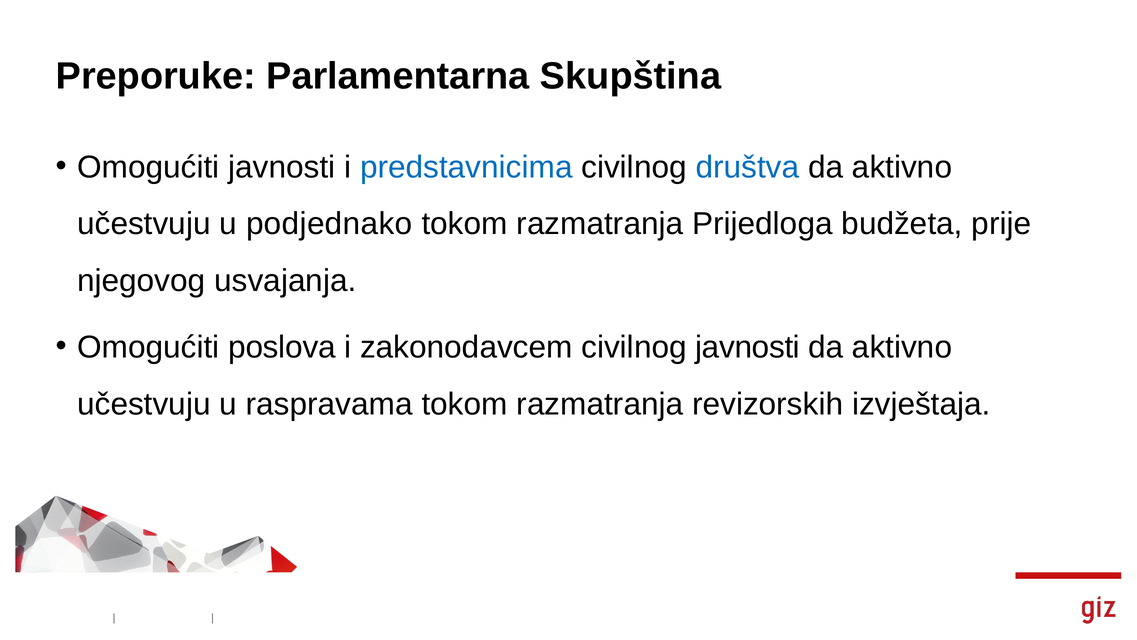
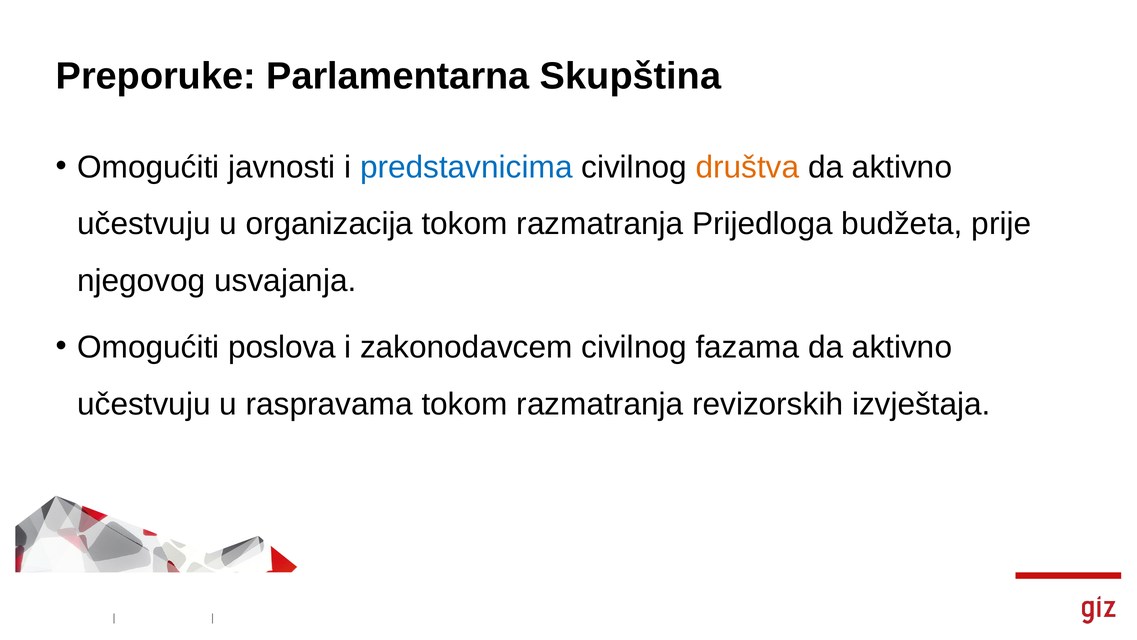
društva colour: blue -> orange
podjednako: podjednako -> organizacija
civilnog javnosti: javnosti -> fazama
